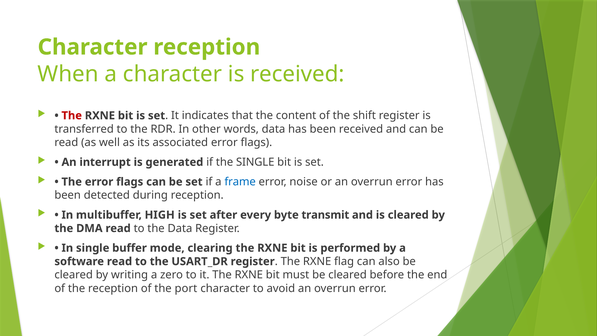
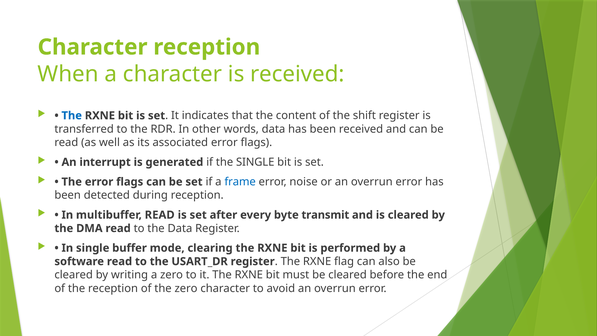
The at (72, 116) colour: red -> blue
multibuffer HIGH: HIGH -> READ
the port: port -> zero
